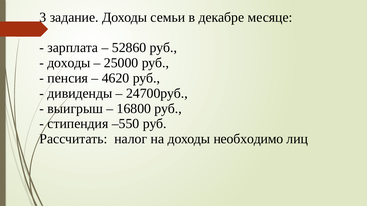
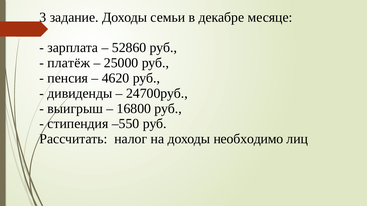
доходы at (69, 63): доходы -> платёж
